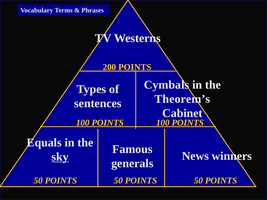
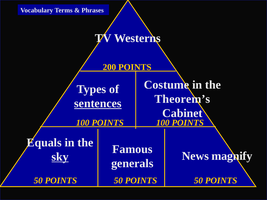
Cymbals: Cymbals -> Costume
sentences underline: none -> present
winners: winners -> magnify
